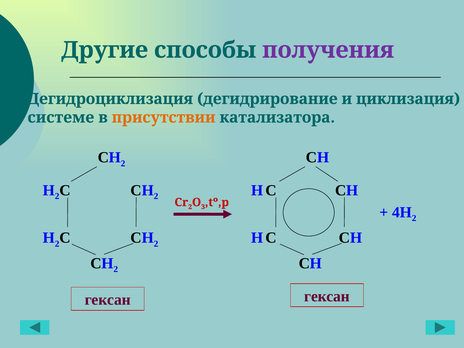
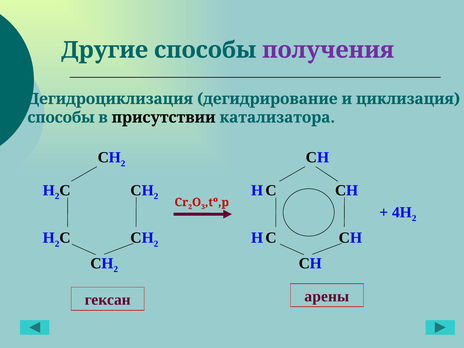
системе at (61, 117): системе -> способы
присутствии colour: orange -> black
гексан at (327, 296): гексан -> арены
